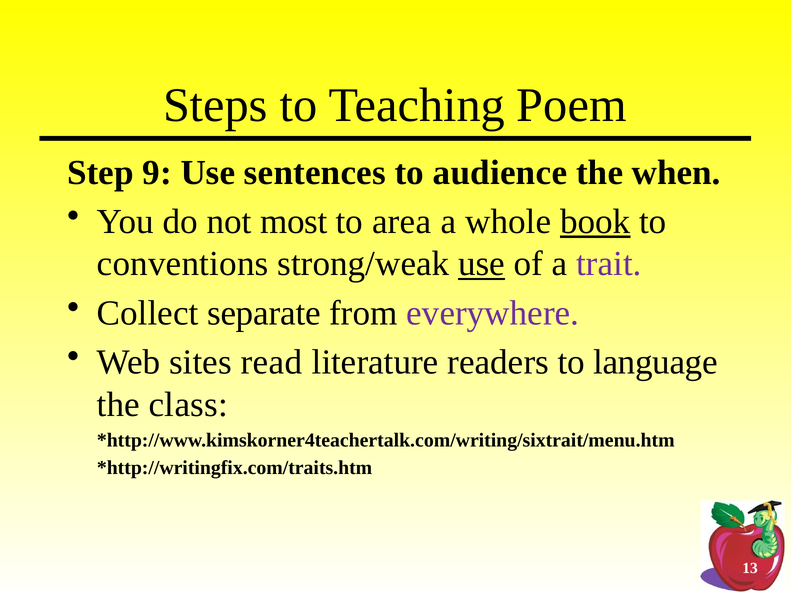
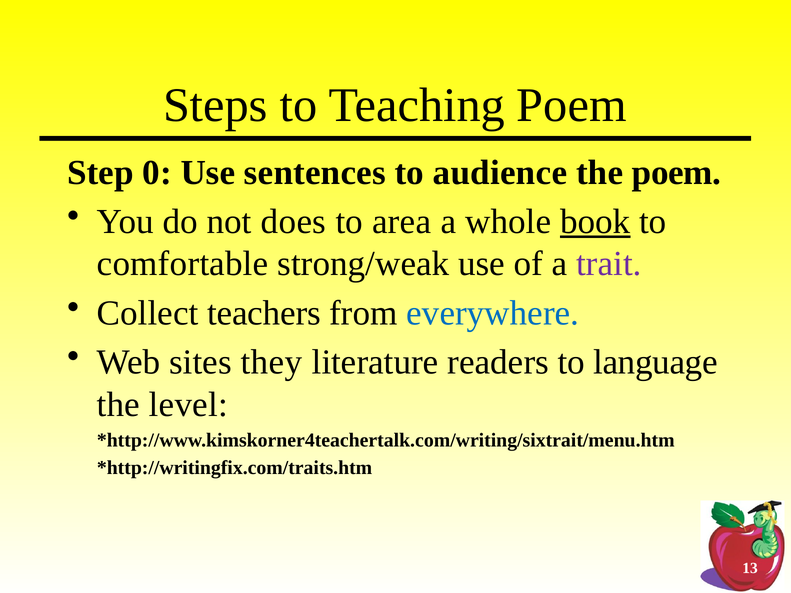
9: 9 -> 0
the when: when -> poem
most: most -> does
conventions: conventions -> comfortable
use at (482, 264) underline: present -> none
separate: separate -> teachers
everywhere colour: purple -> blue
read: read -> they
class: class -> level
